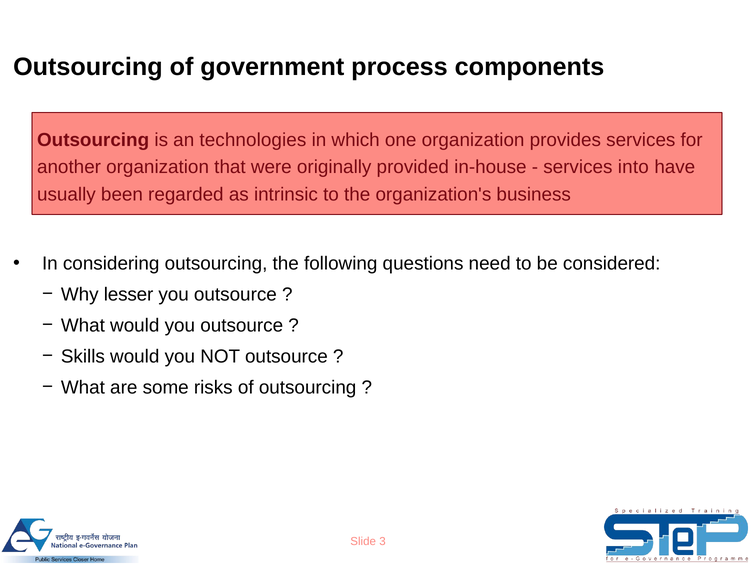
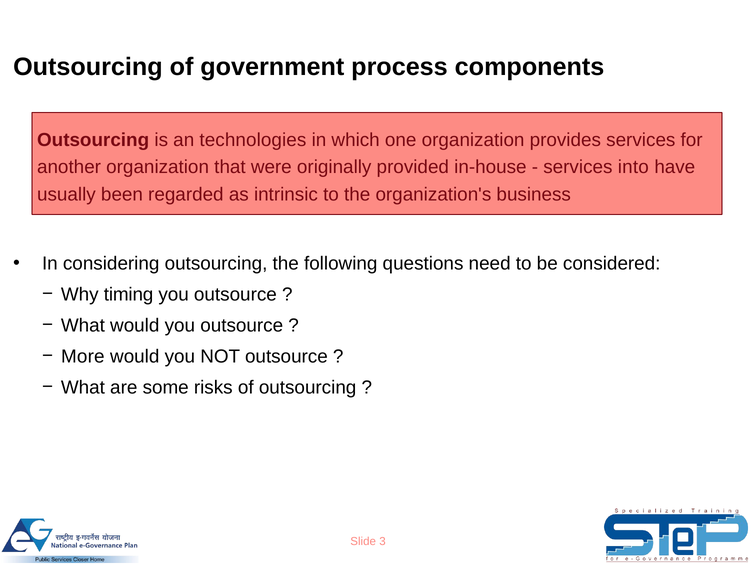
lesser: lesser -> timing
Skills: Skills -> More
